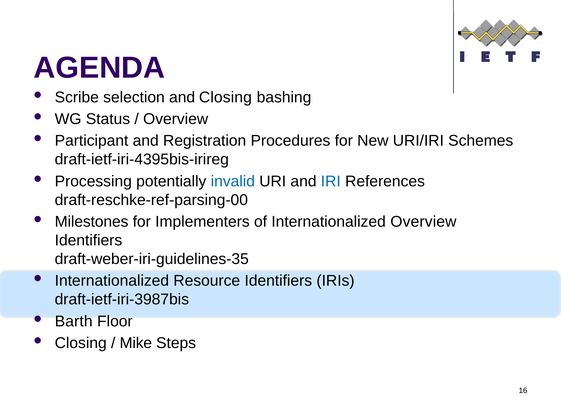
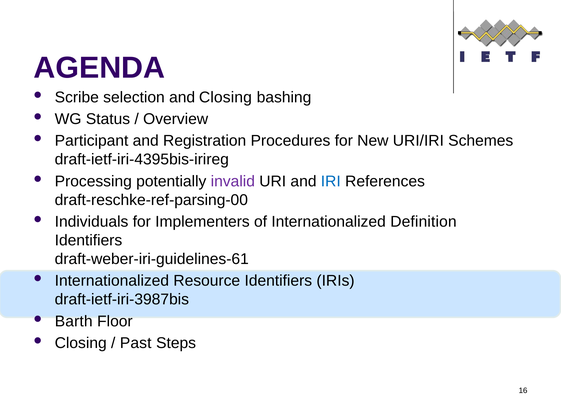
invalid colour: blue -> purple
Milestones: Milestones -> Individuals
Internationalized Overview: Overview -> Definition
draft-weber-iri-guidelines-35: draft-weber-iri-guidelines-35 -> draft-weber-iri-guidelines-61
Mike: Mike -> Past
